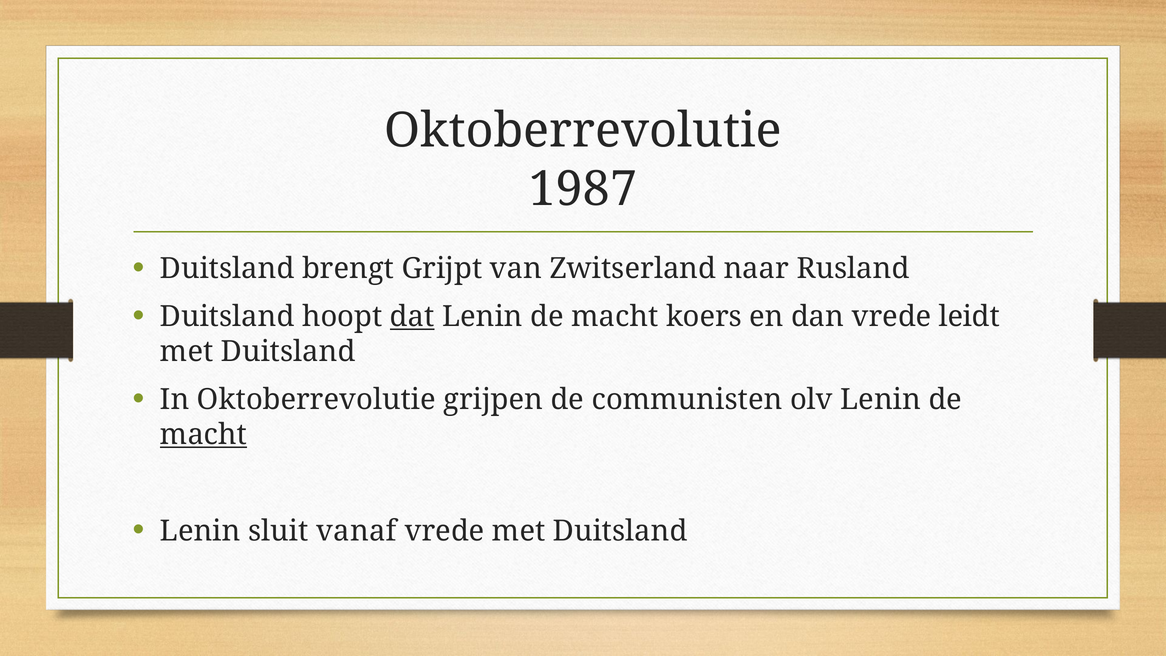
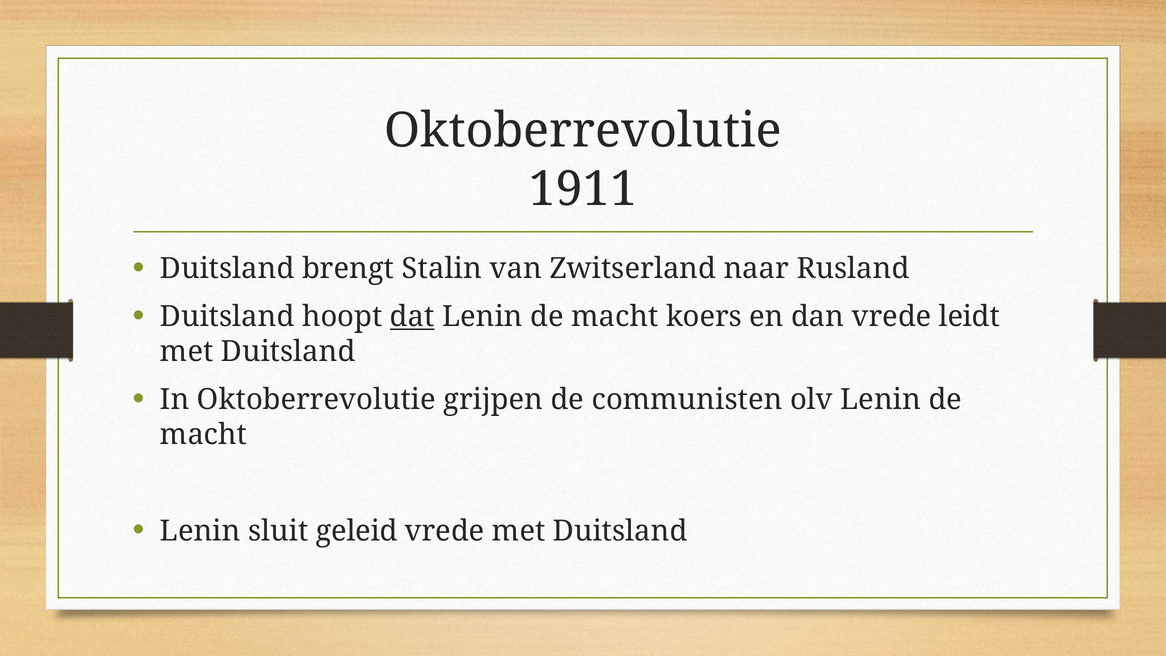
1987: 1987 -> 1911
Grijpt: Grijpt -> Stalin
macht at (203, 435) underline: present -> none
vanaf: vanaf -> geleid
